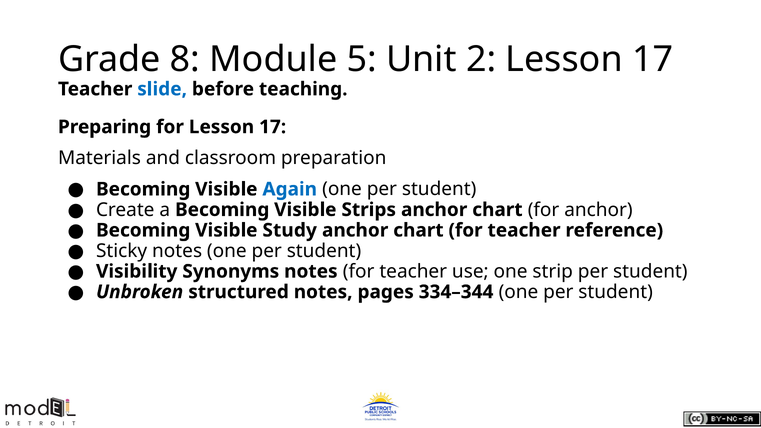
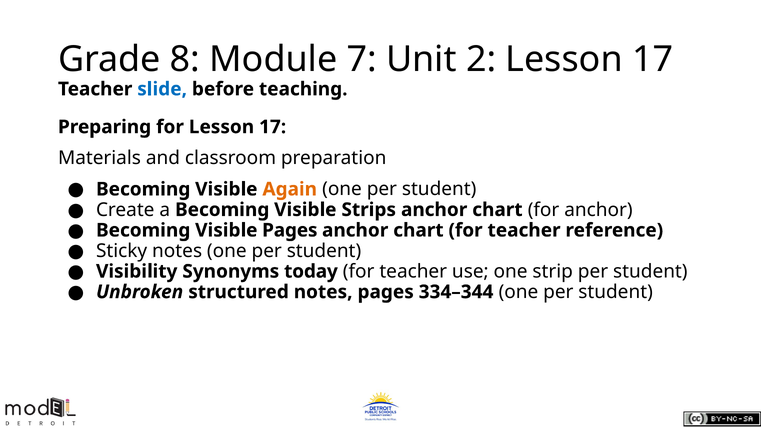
5: 5 -> 7
Again colour: blue -> orange
Visible Study: Study -> Pages
Synonyms notes: notes -> today
